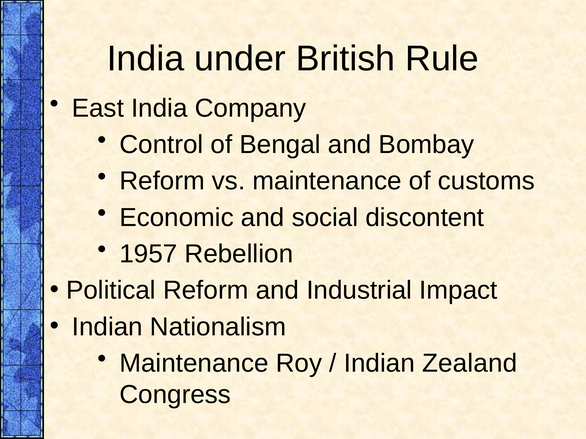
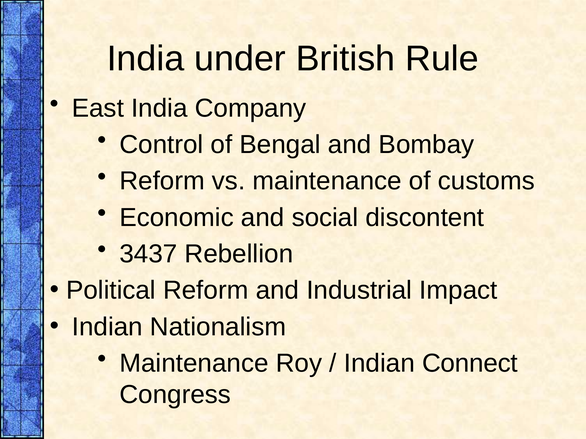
1957: 1957 -> 3437
Zealand: Zealand -> Connect
